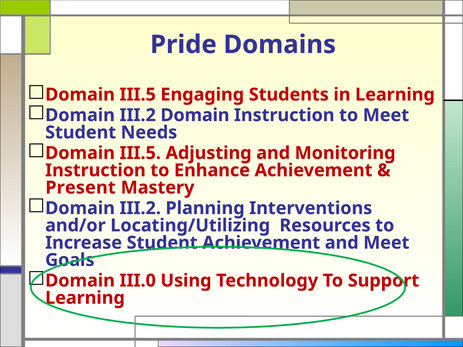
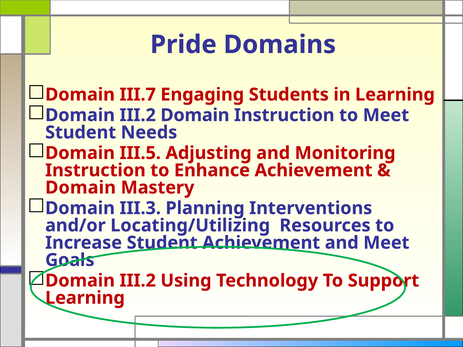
III.5 at (138, 95): III.5 -> III.7
Present at (81, 188): Present -> Domain
III.2 at (140, 208): III.2 -> III.3
III.0 at (138, 281): III.0 -> III.2
